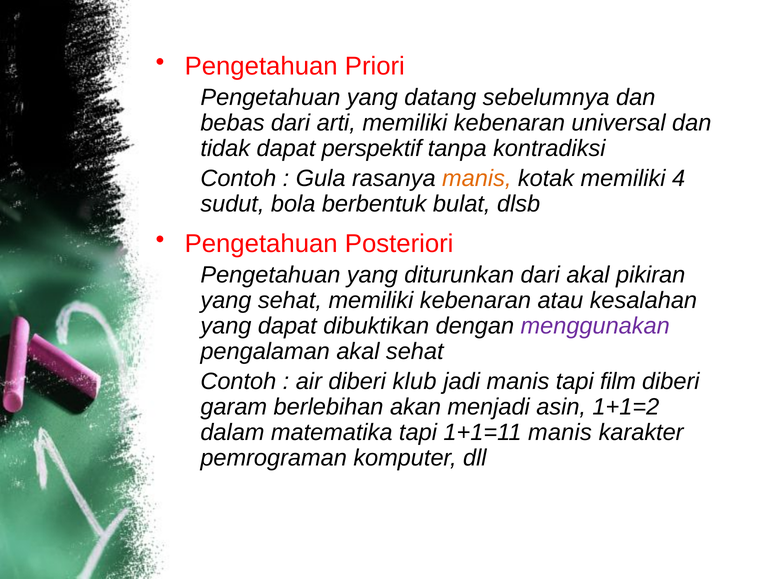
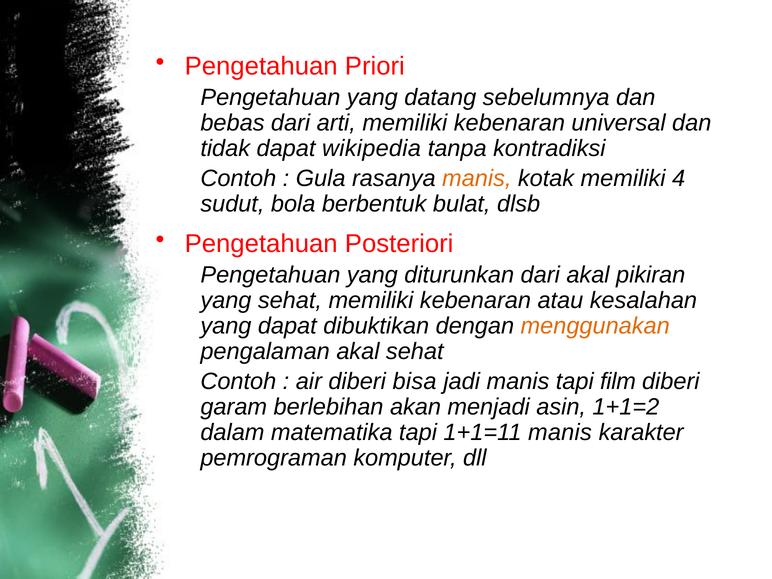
perspektif: perspektif -> wikipedia
menggunakan colour: purple -> orange
klub: klub -> bisa
